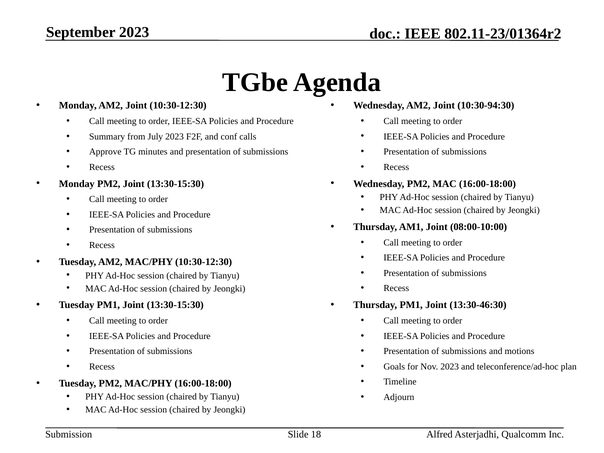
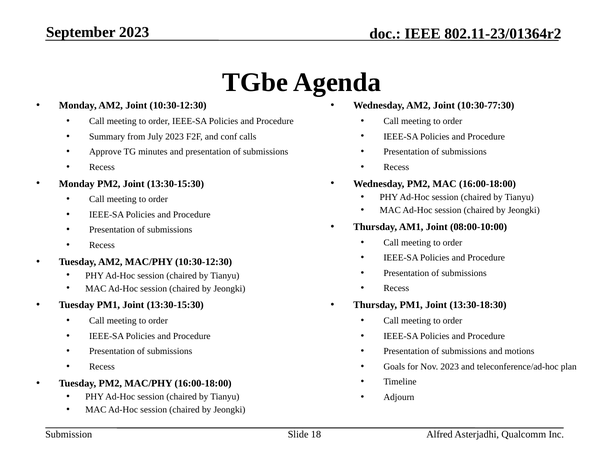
10:30-94:30: 10:30-94:30 -> 10:30-77:30
13:30-46:30: 13:30-46:30 -> 13:30-18:30
